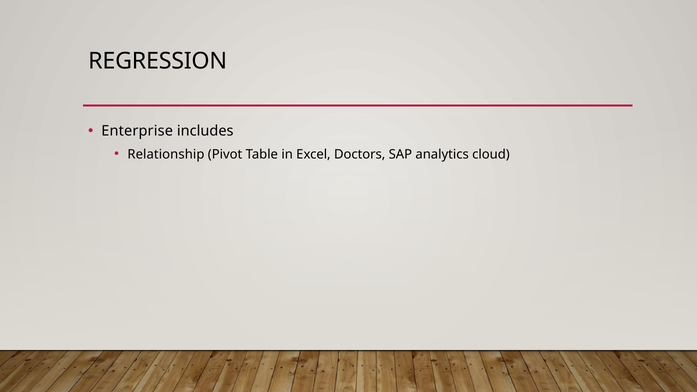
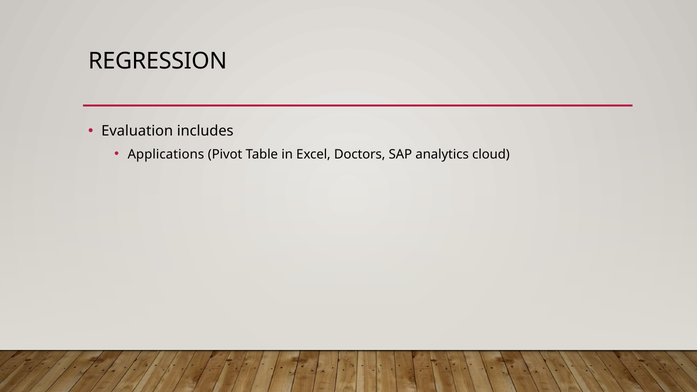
Enterprise: Enterprise -> Evaluation
Relationship: Relationship -> Applications
